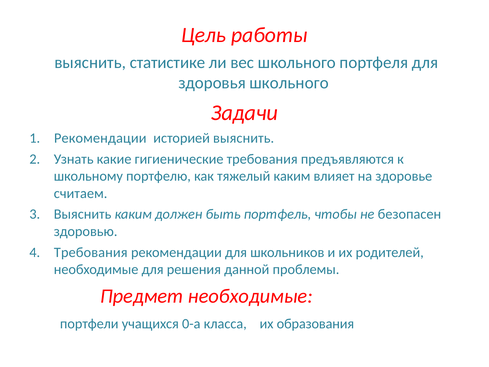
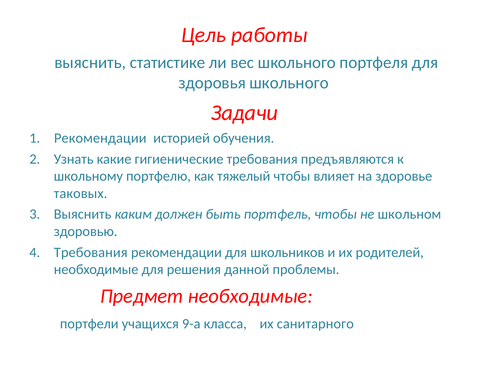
историей выяснить: выяснить -> обучения
тяжелый каким: каким -> чтобы
считаем: считаем -> таковых
безопасен: безопасен -> школьном
0-а: 0-а -> 9-а
образования: образования -> санитарного
